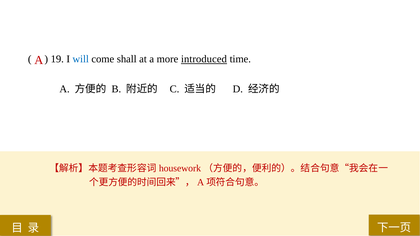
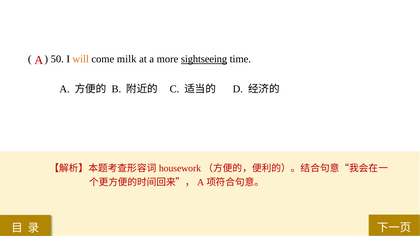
19: 19 -> 50
will colour: blue -> orange
shall: shall -> milk
introduced: introduced -> sightseeing
